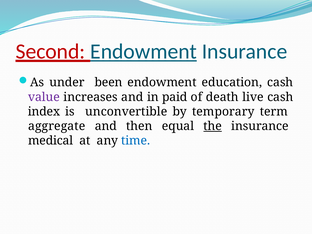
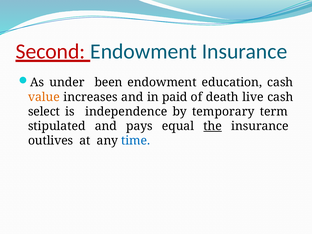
Endowment at (144, 52) underline: present -> none
value colour: purple -> orange
index: index -> select
unconvertible: unconvertible -> independence
aggregate: aggregate -> stipulated
then: then -> pays
medical: medical -> outlives
